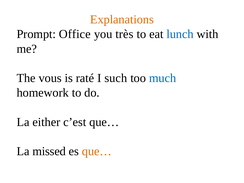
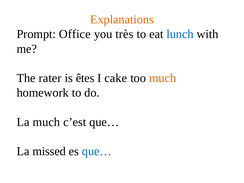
vous: vous -> rater
raté: raté -> êtes
such: such -> cake
much at (163, 78) colour: blue -> orange
La either: either -> much
que… at (97, 151) colour: orange -> blue
